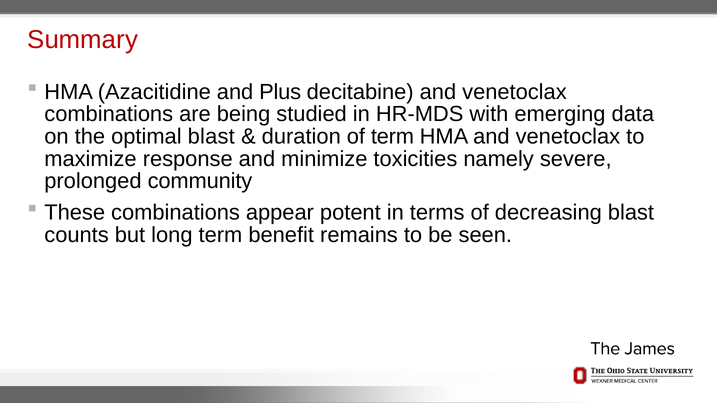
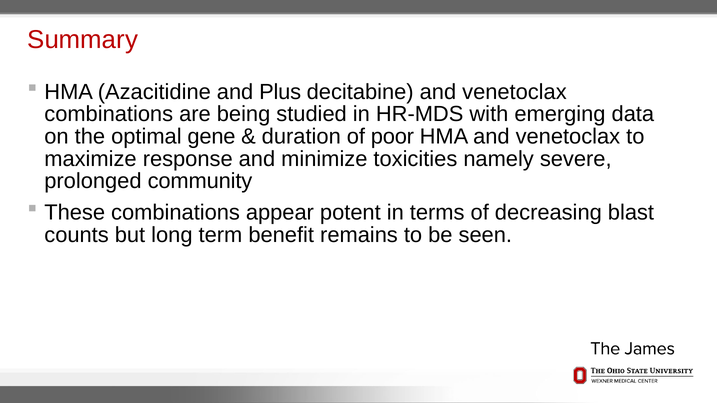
optimal blast: blast -> gene
of term: term -> poor
